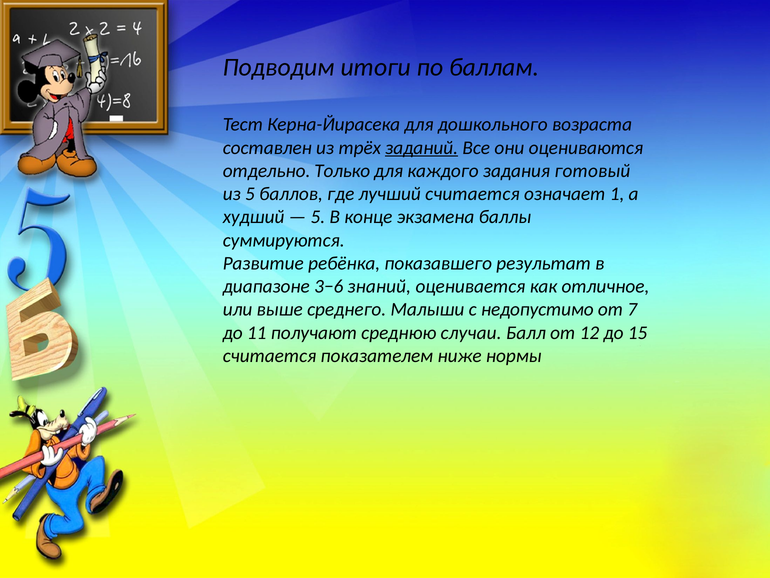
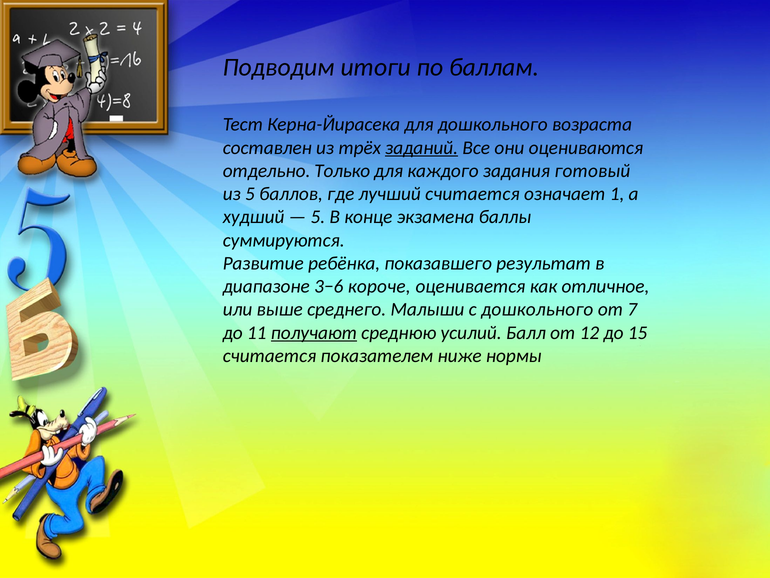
знаний: знаний -> короче
с недопустимо: недопустимо -> дошкольного
получают underline: none -> present
случаи: случаи -> усилий
